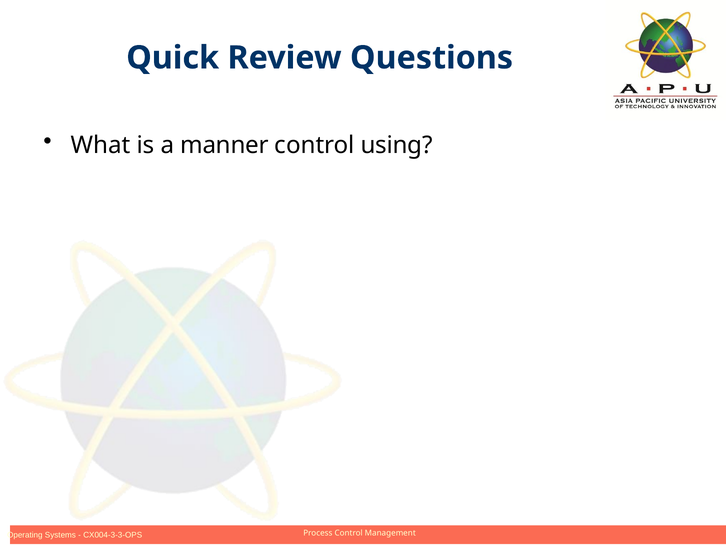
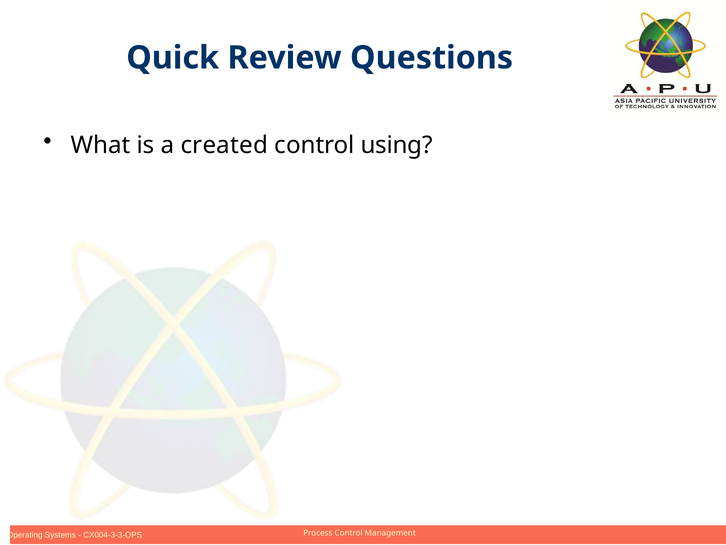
manner: manner -> created
